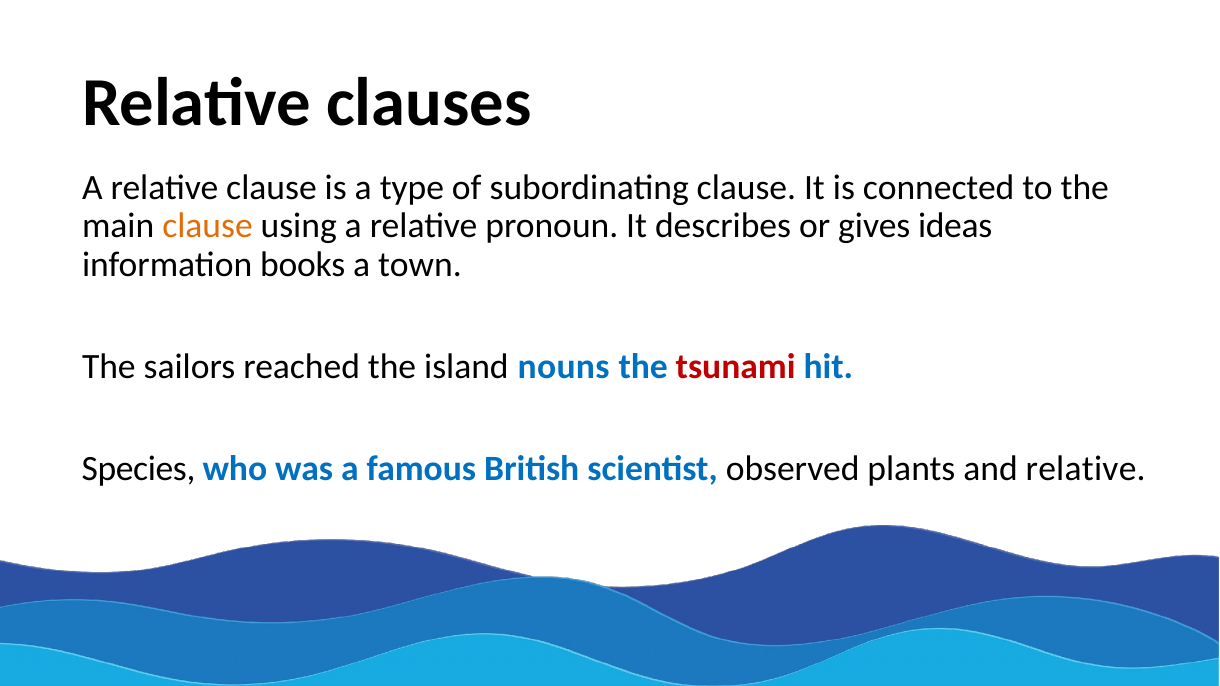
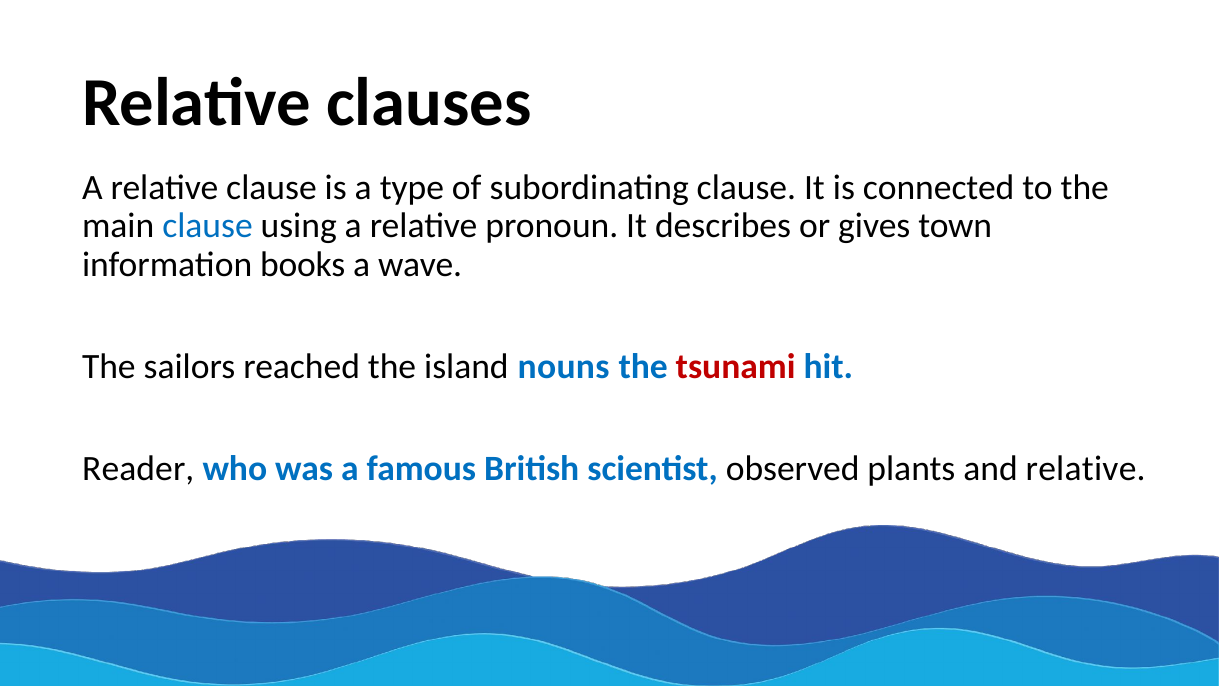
clause at (208, 226) colour: orange -> blue
ideas: ideas -> town
town: town -> wave
Species: Species -> Reader
